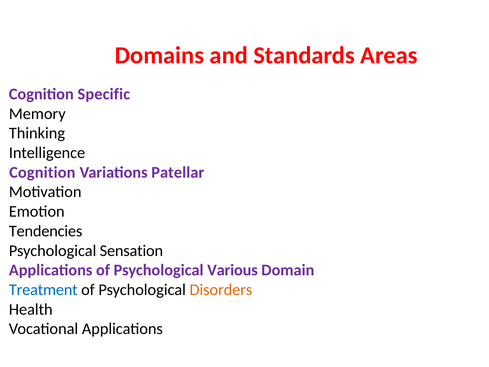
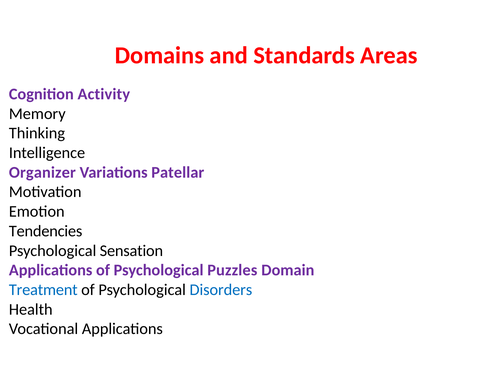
Specific: Specific -> Activity
Cognition at (42, 172): Cognition -> Organizer
Various: Various -> Puzzles
Disorders colour: orange -> blue
